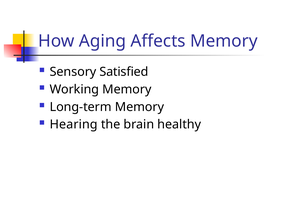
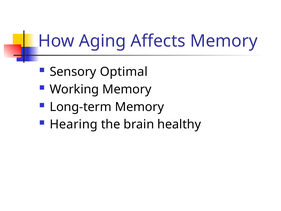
Satisfied: Satisfied -> Optimal
